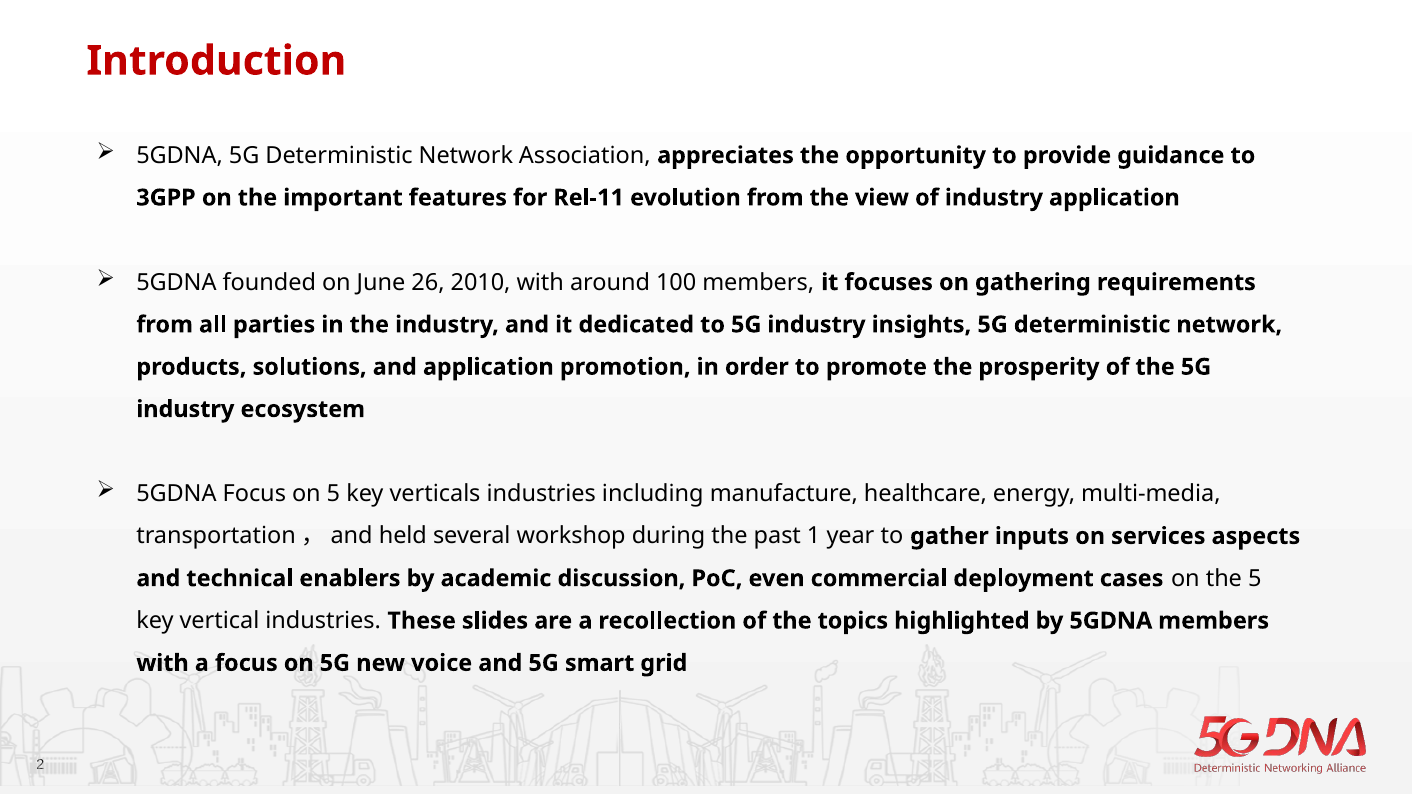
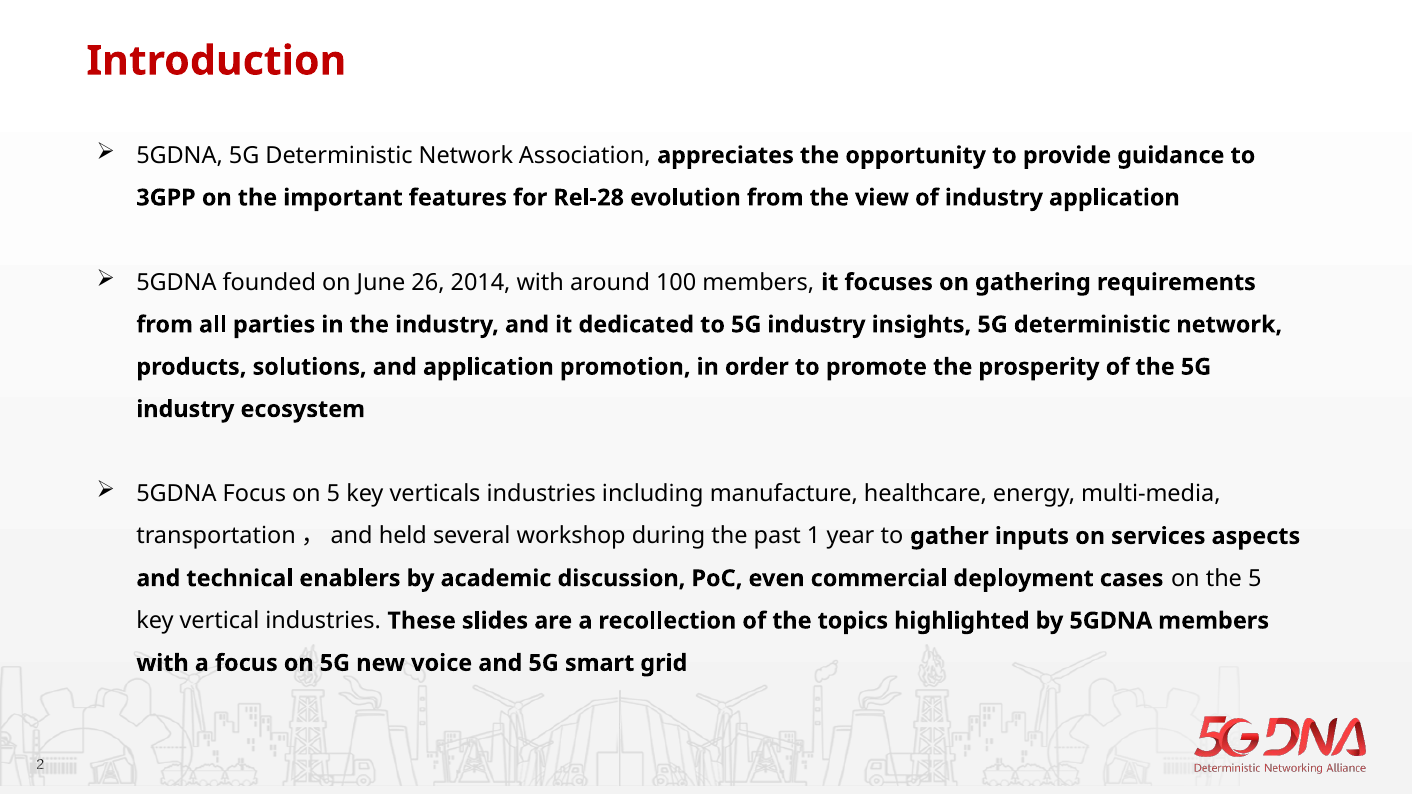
Rel-11: Rel-11 -> Rel-28
2010: 2010 -> 2014
